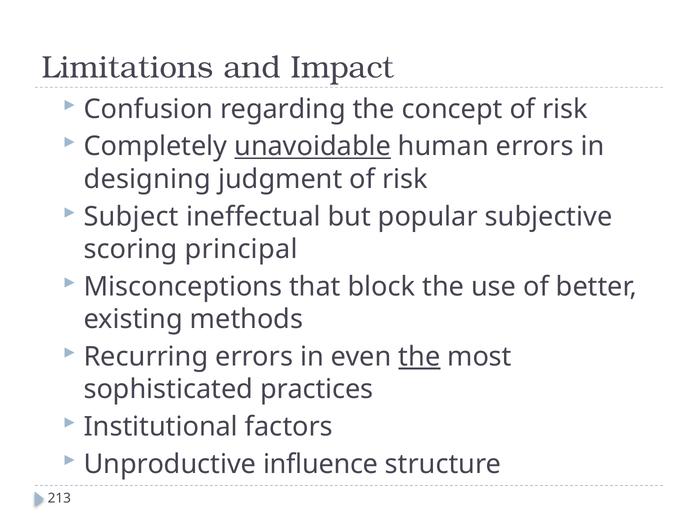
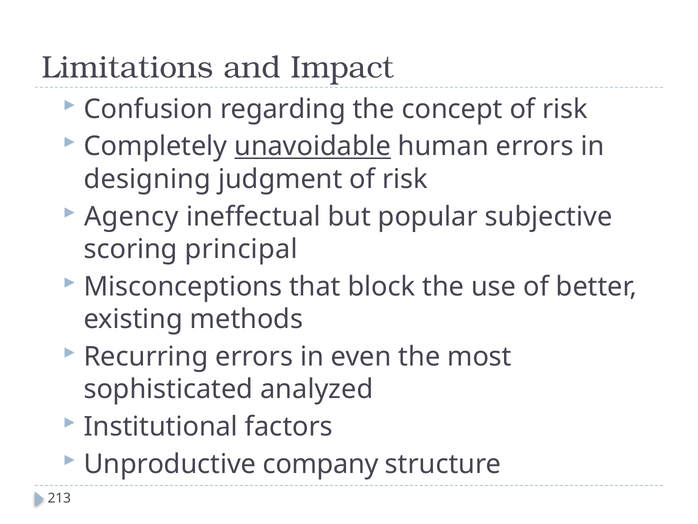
Subject: Subject -> Agency
the at (419, 356) underline: present -> none
practices: practices -> analyzed
influence: influence -> company
